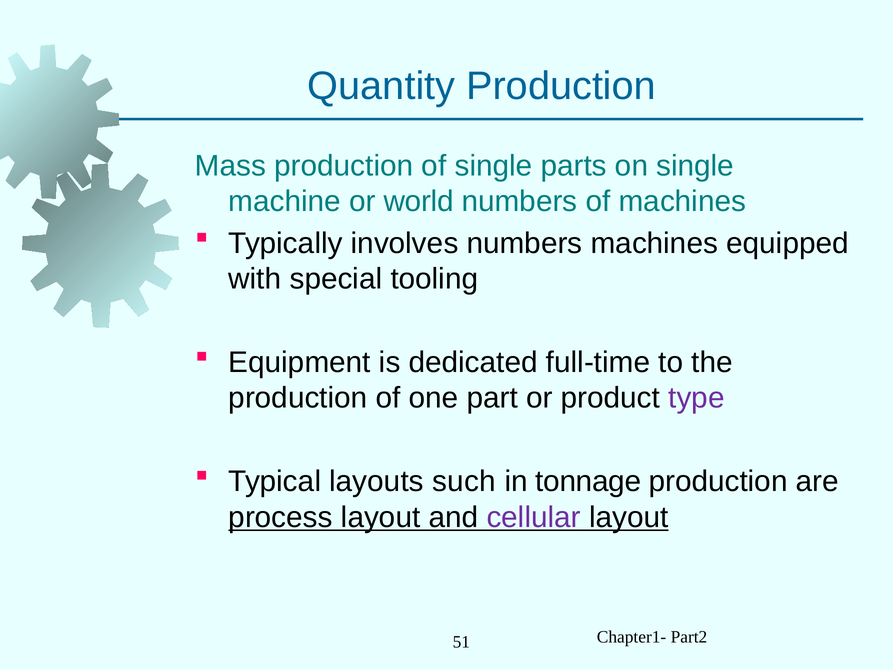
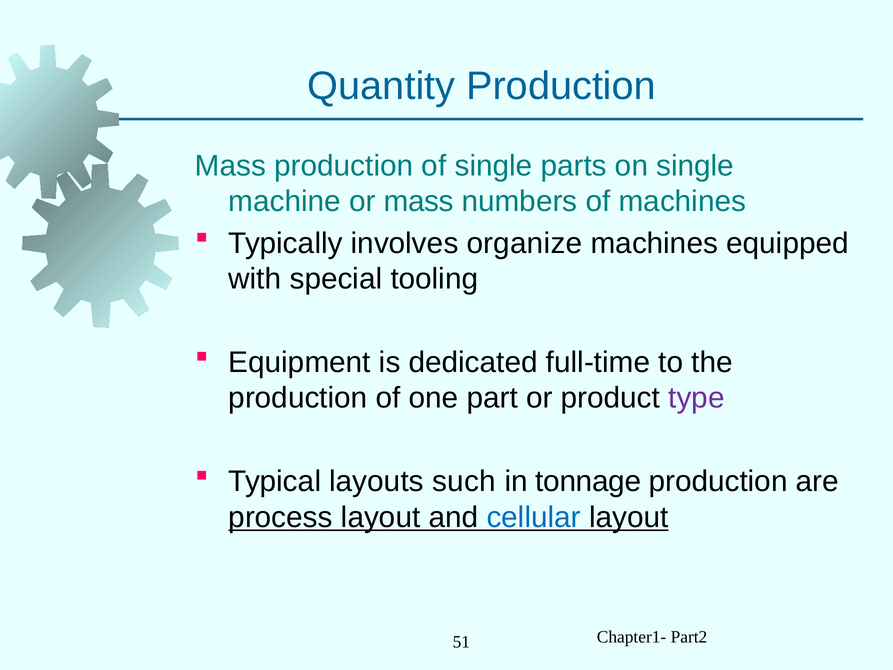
or world: world -> mass
involves numbers: numbers -> organize
cellular colour: purple -> blue
